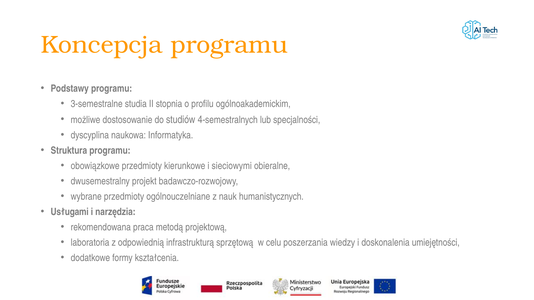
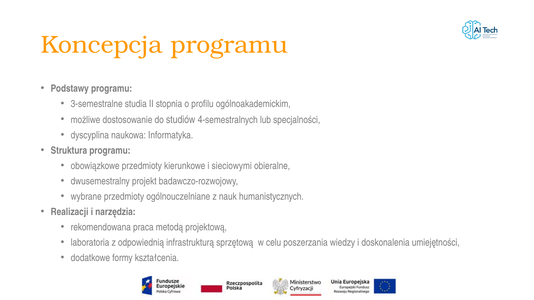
Usługami: Usługami -> Realizacji
